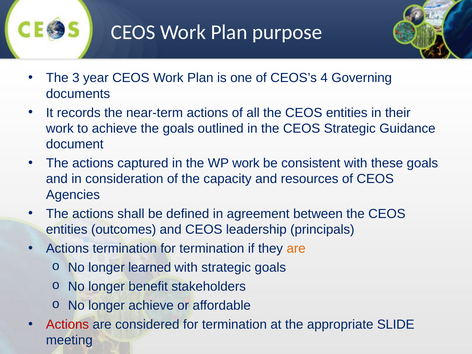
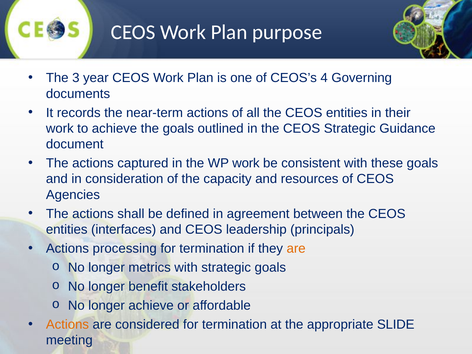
outcomes: outcomes -> interfaces
Actions termination: termination -> processing
learned: learned -> metrics
Actions at (67, 324) colour: red -> orange
